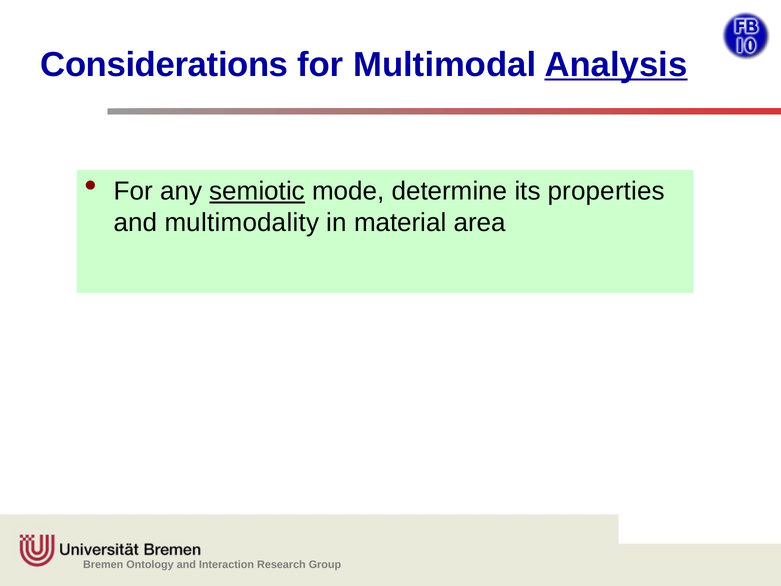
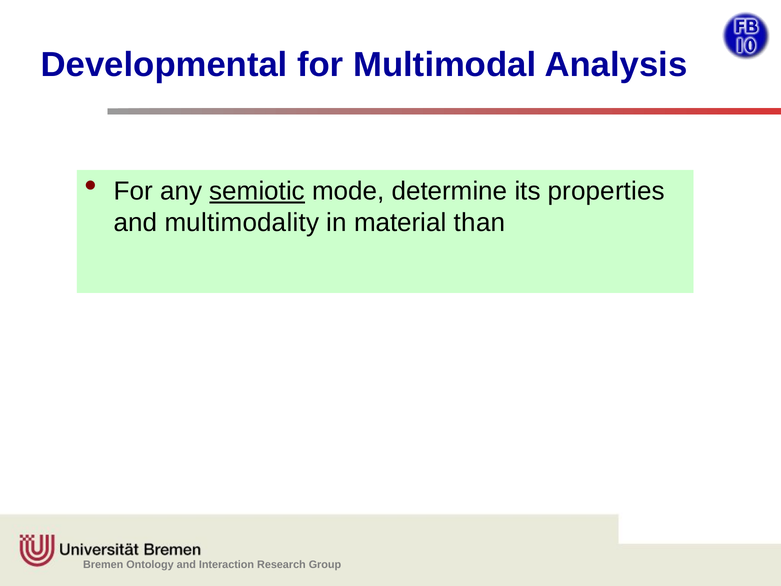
Considerations: Considerations -> Developmental
Analysis underline: present -> none
area: area -> than
